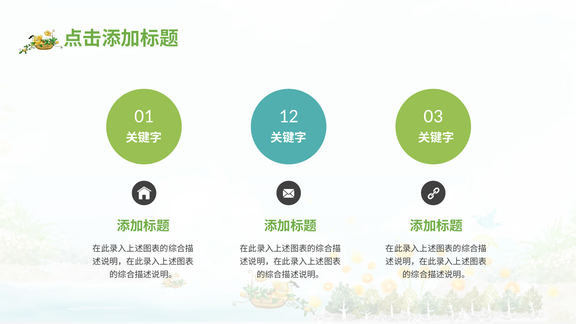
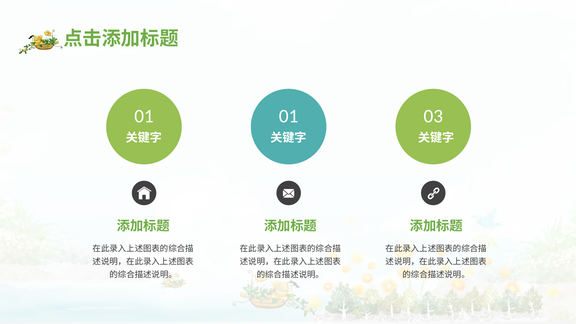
01 12: 12 -> 01
